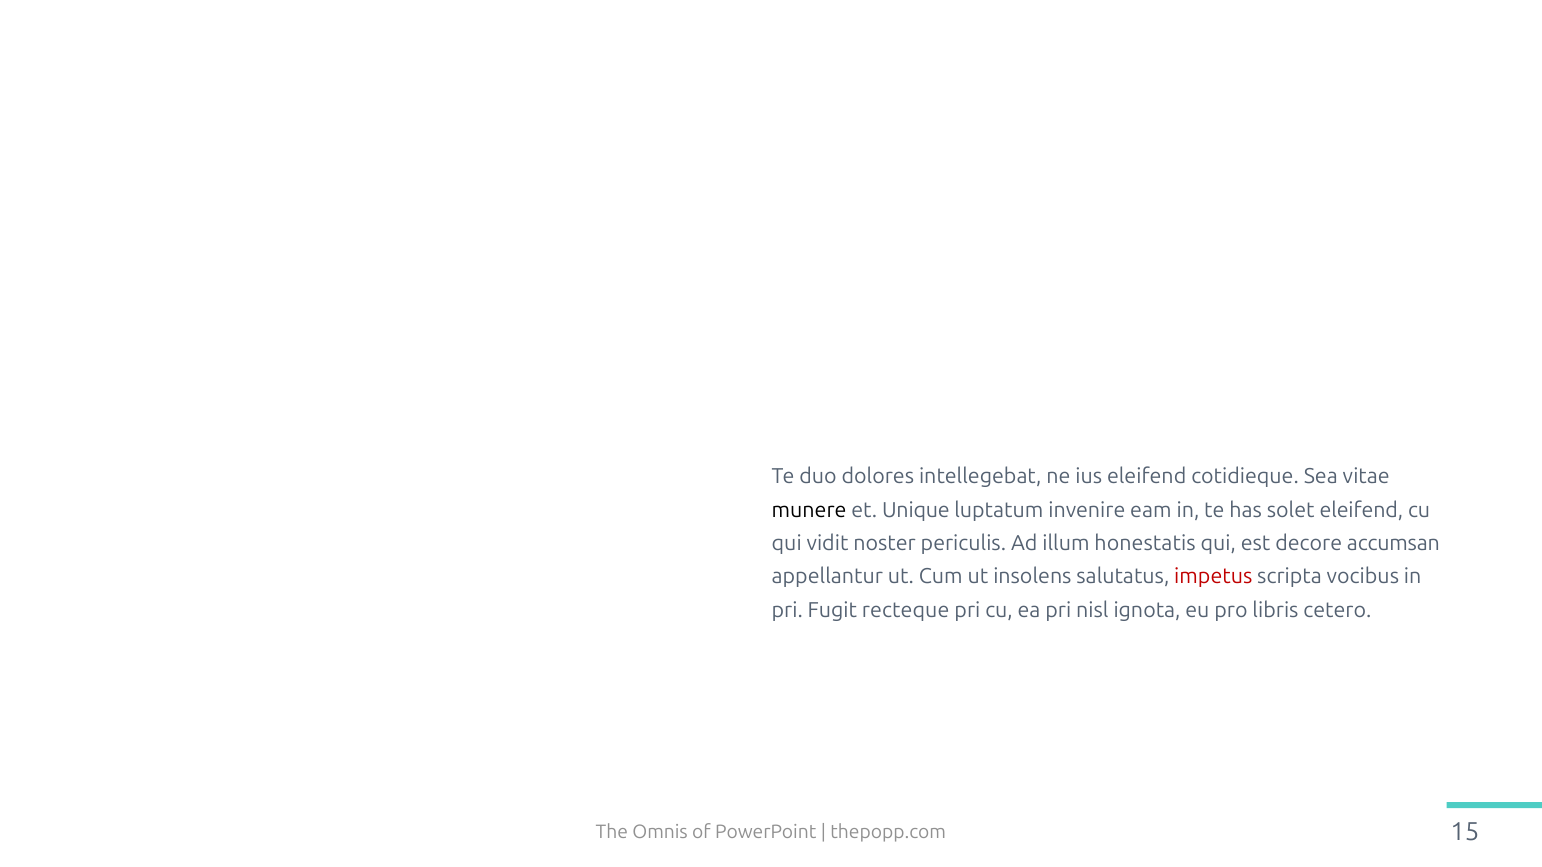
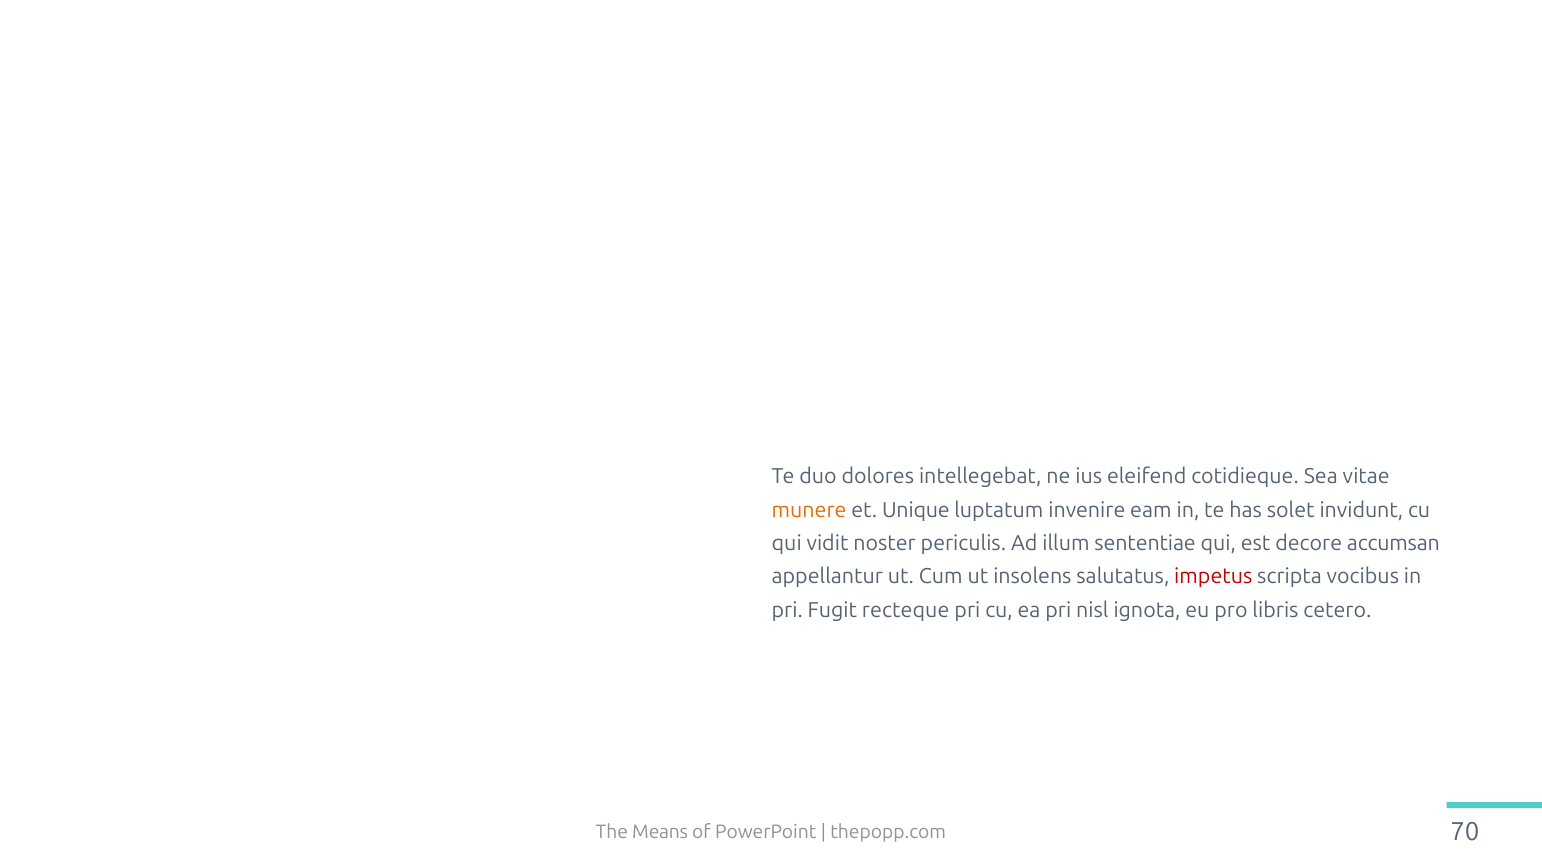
munere colour: black -> orange
solet eleifend: eleifend -> invidunt
honestatis: honestatis -> sententiae
Omnis: Omnis -> Means
15: 15 -> 70
